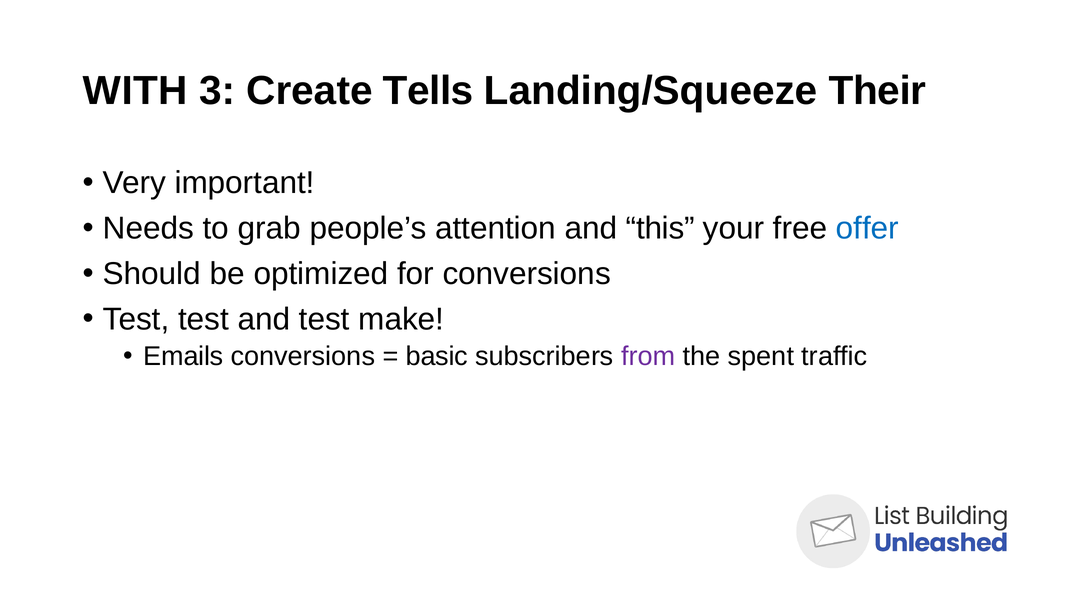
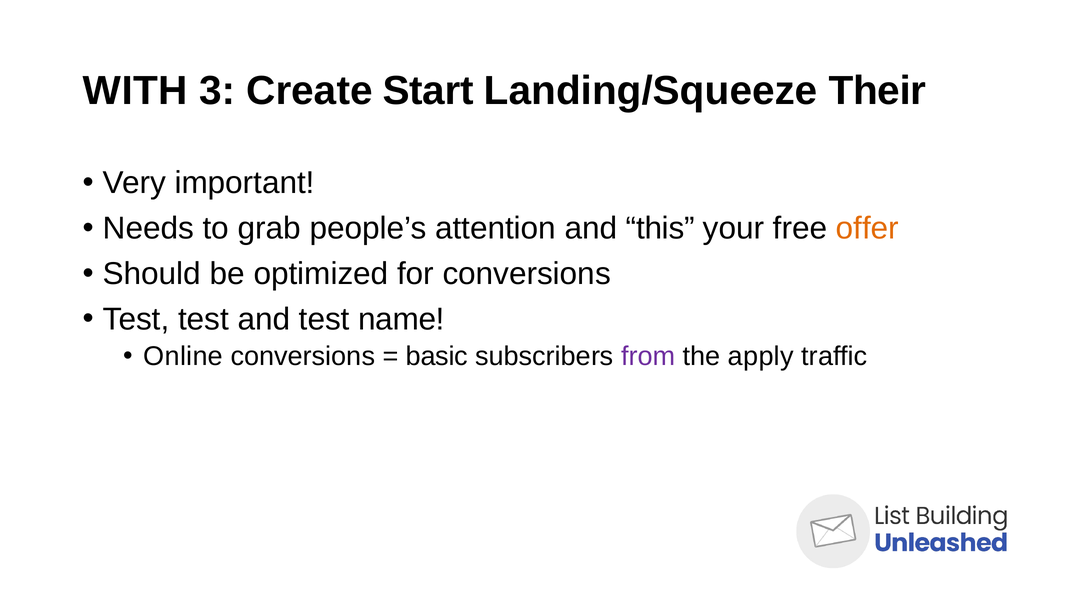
Tells: Tells -> Start
offer colour: blue -> orange
make: make -> name
Emails: Emails -> Online
spent: spent -> apply
